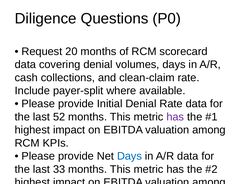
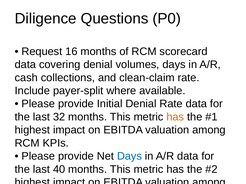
20: 20 -> 16
52: 52 -> 32
has at (175, 117) colour: purple -> orange
33: 33 -> 40
